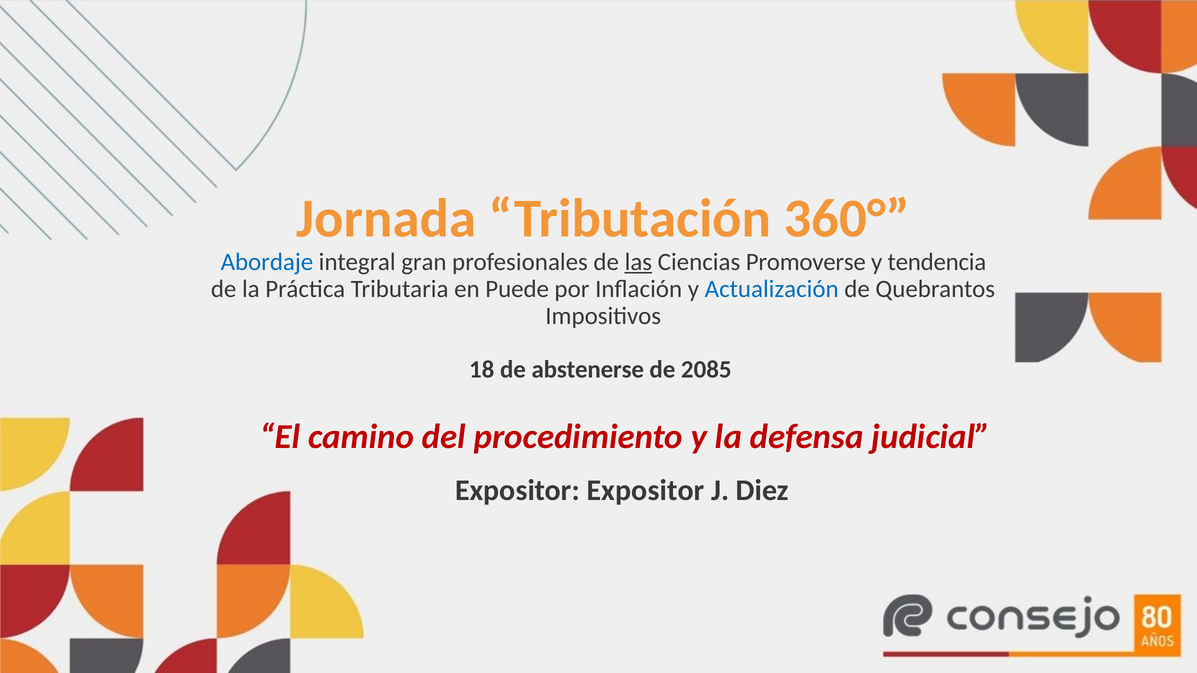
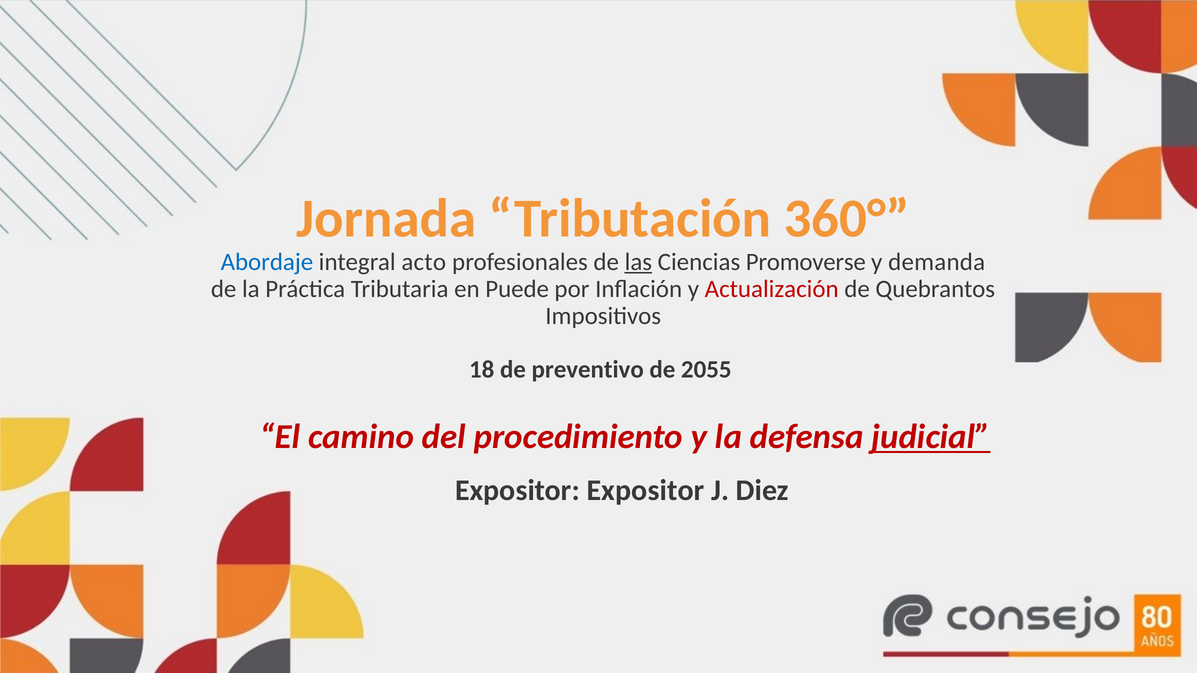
gran: gran -> acto
tendencia: tendencia -> demanda
Actualización colour: blue -> red
abstenerse: abstenerse -> preventivo
2085: 2085 -> 2055
judicial underline: none -> present
